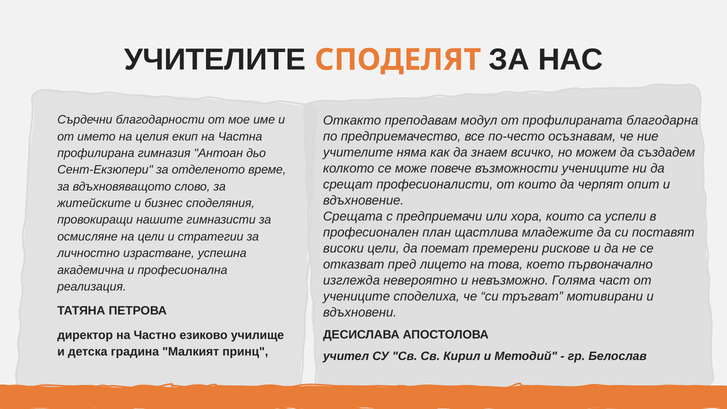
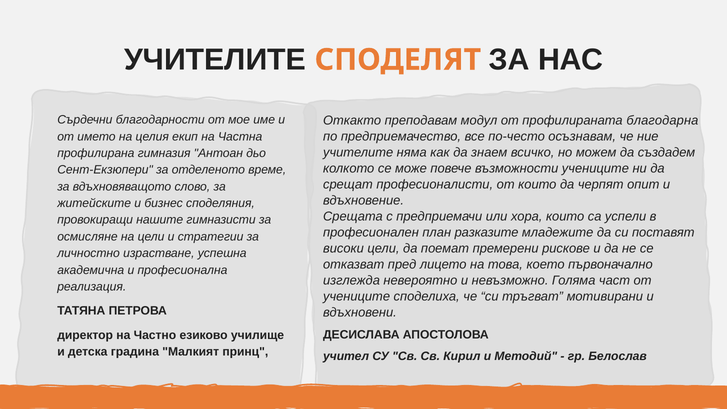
щастлива: щастлива -> разказите
